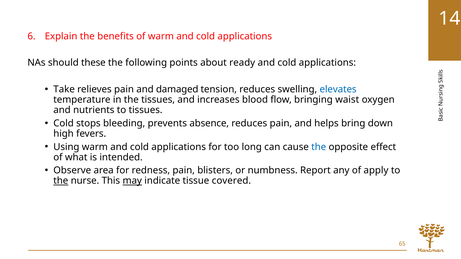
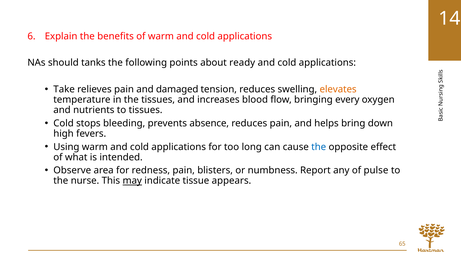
these: these -> tanks
elevates colour: blue -> orange
waist: waist -> every
apply: apply -> pulse
the at (61, 181) underline: present -> none
covered: covered -> appears
